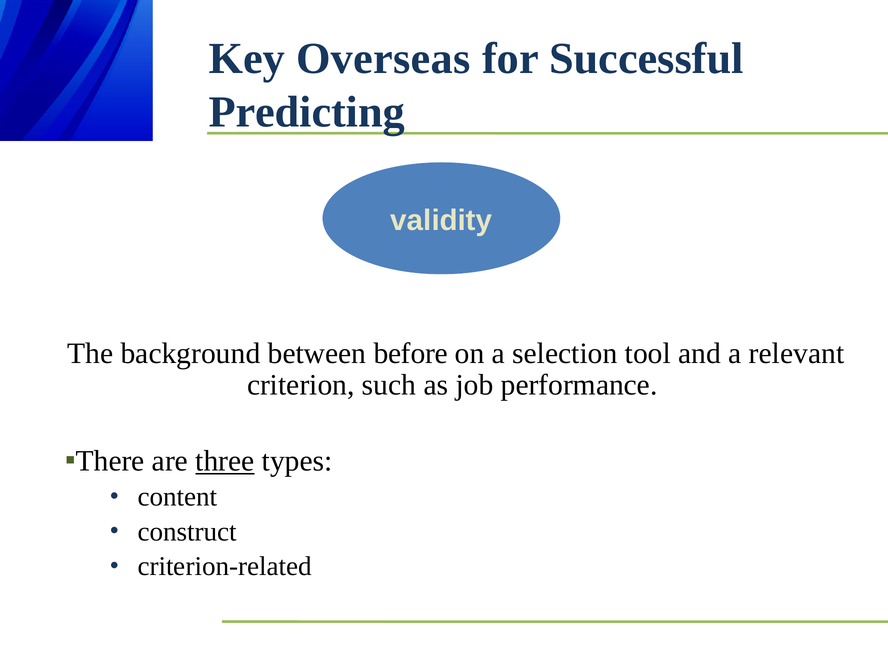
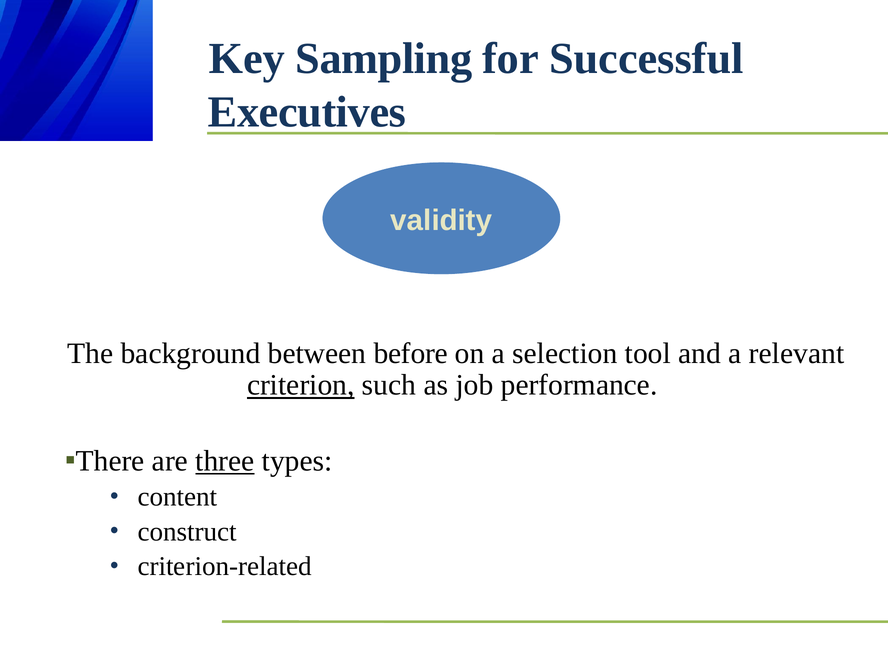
Overseas: Overseas -> Sampling
Predicting: Predicting -> Executives
criterion underline: none -> present
